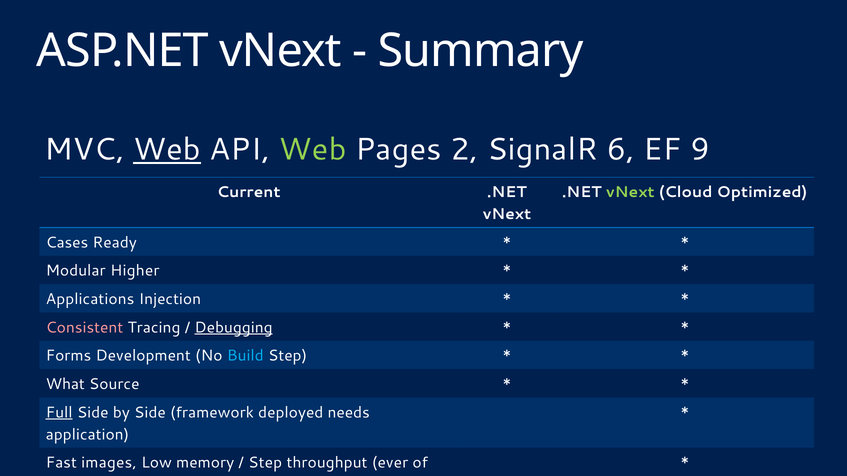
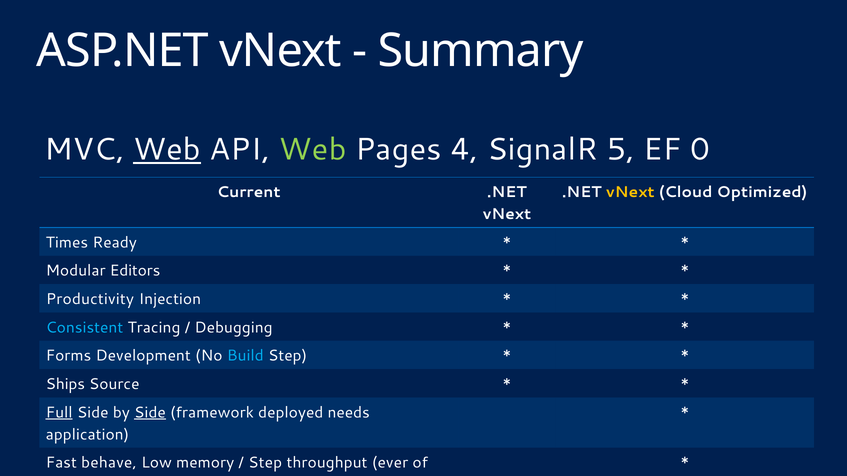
2: 2 -> 4
6: 6 -> 5
9: 9 -> 0
vNext at (630, 192) colour: light green -> yellow
Cases: Cases -> Times
Higher: Higher -> Editors
Applications: Applications -> Productivity
Consistent colour: pink -> light blue
Debugging underline: present -> none
What: What -> Ships
Side at (150, 413) underline: none -> present
images: images -> behave
